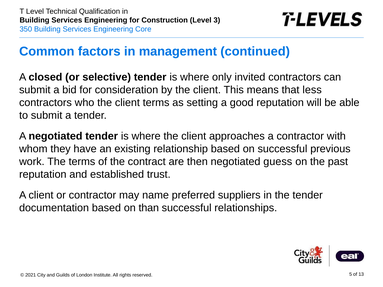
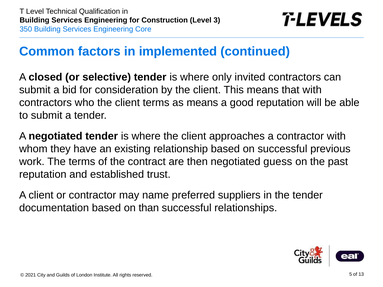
management: management -> implemented
that less: less -> with
as setting: setting -> means
